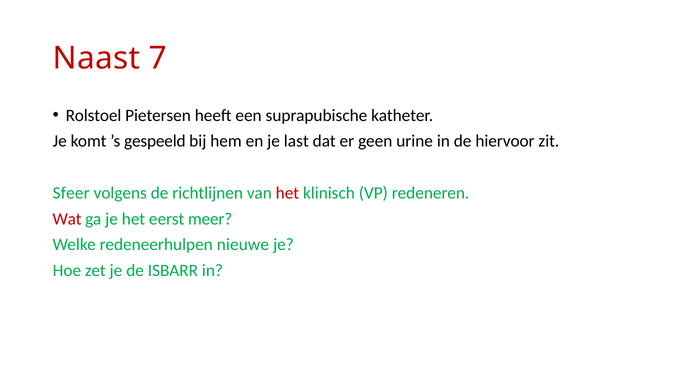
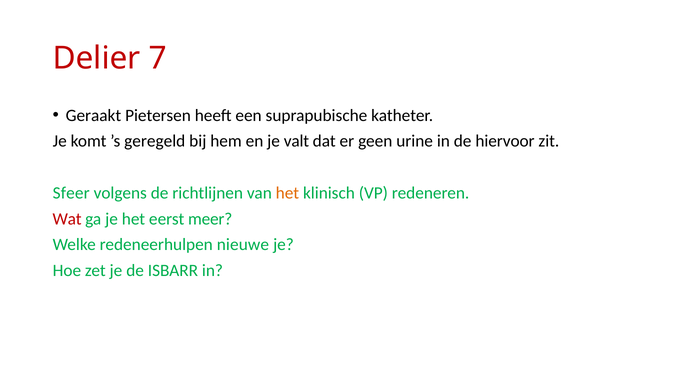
Naast: Naast -> Delier
Rolstoel: Rolstoel -> Geraakt
gespeeld: gespeeld -> geregeld
last: last -> valt
het at (287, 193) colour: red -> orange
